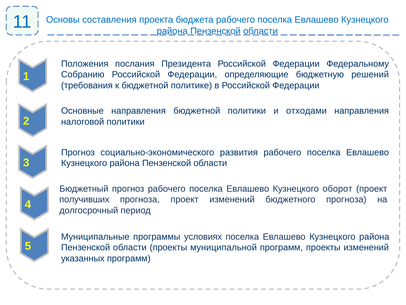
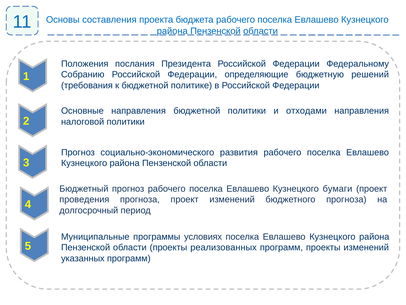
оборот: оборот -> бумаги
получивших: получивших -> проведения
муниципальной: муниципальной -> реализованных
